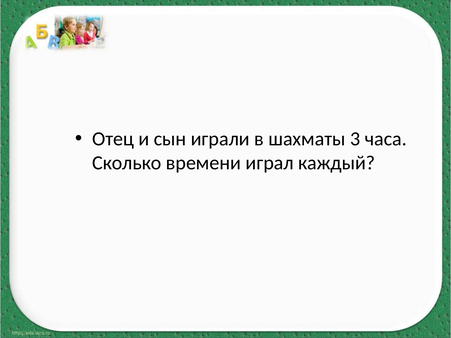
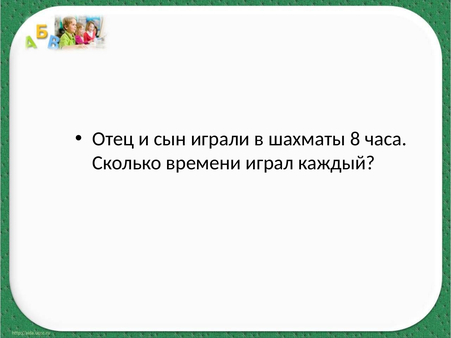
3: 3 -> 8
